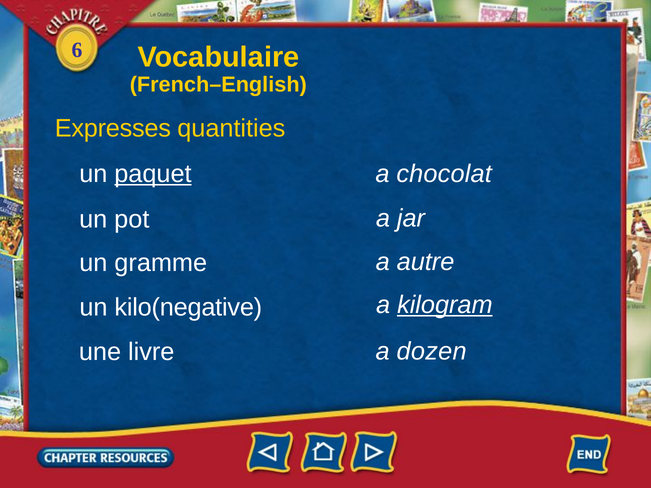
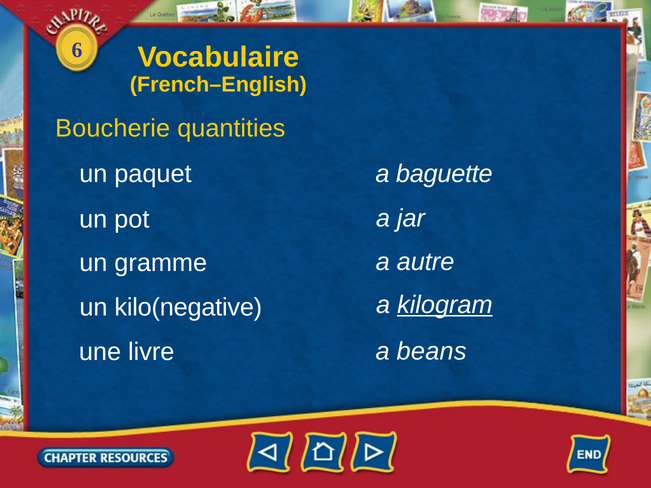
Expresses: Expresses -> Boucherie
chocolat: chocolat -> baguette
paquet underline: present -> none
dozen: dozen -> beans
